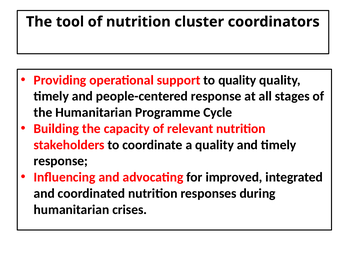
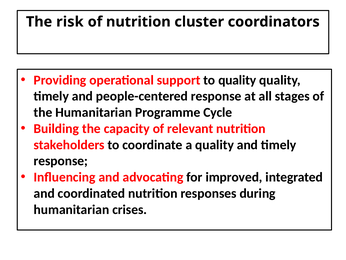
tool: tool -> risk
